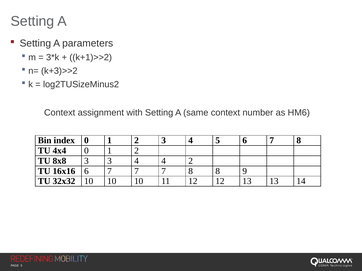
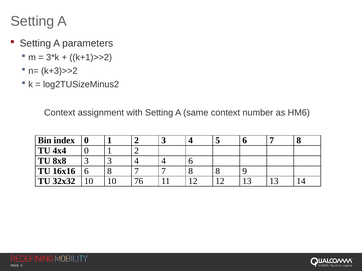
4 2: 2 -> 6
16x16 6 7: 7 -> 8
10 10 10: 10 -> 76
